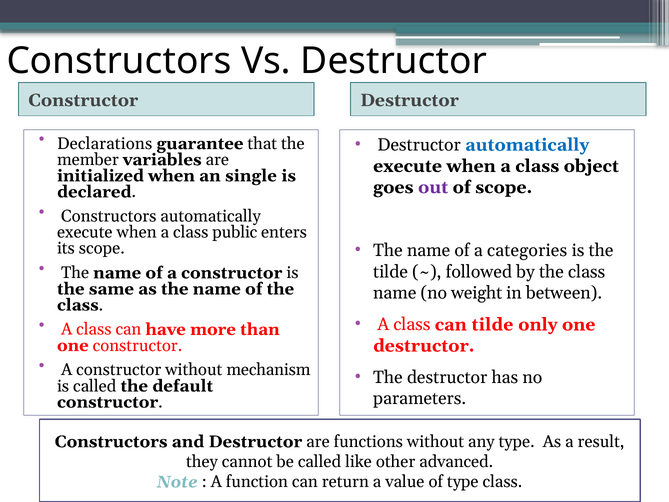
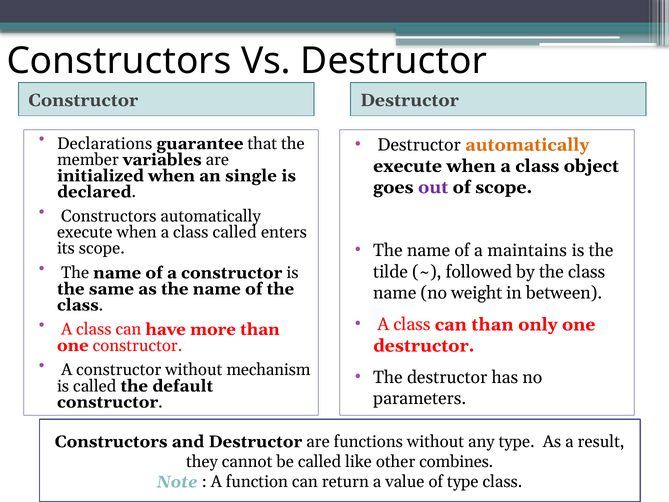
automatically at (527, 145) colour: blue -> orange
class public: public -> called
categories: categories -> maintains
can tilde: tilde -> than
advanced: advanced -> combines
